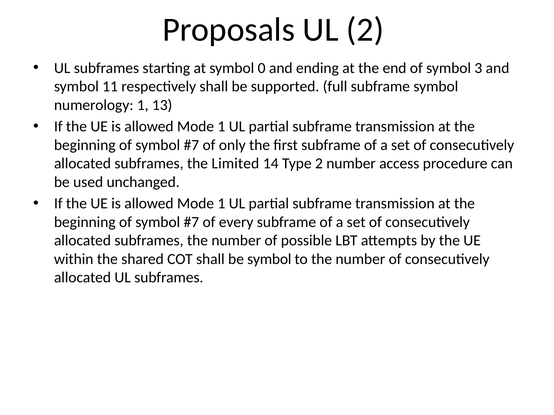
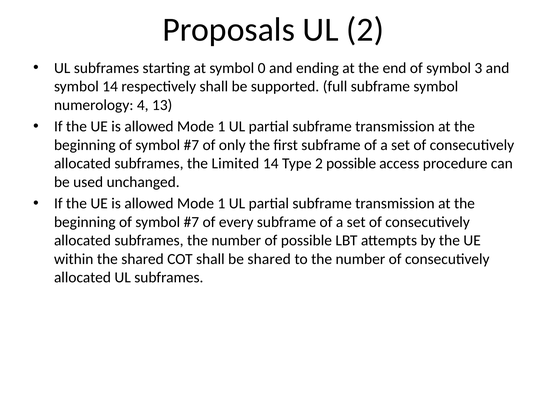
symbol 11: 11 -> 14
numerology 1: 1 -> 4
2 number: number -> possible
be symbol: symbol -> shared
